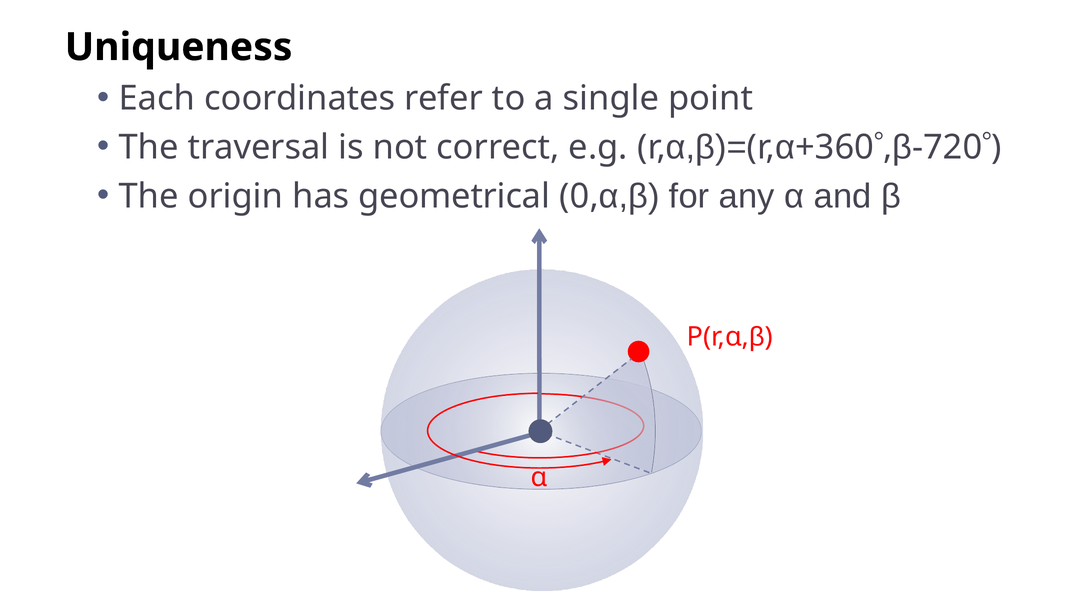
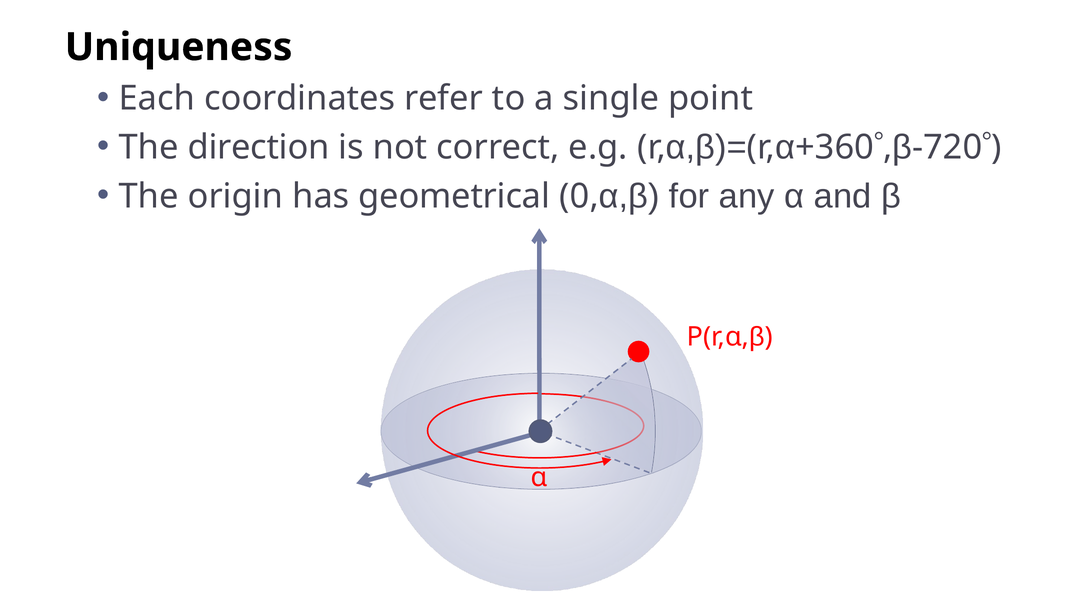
traversal: traversal -> direction
